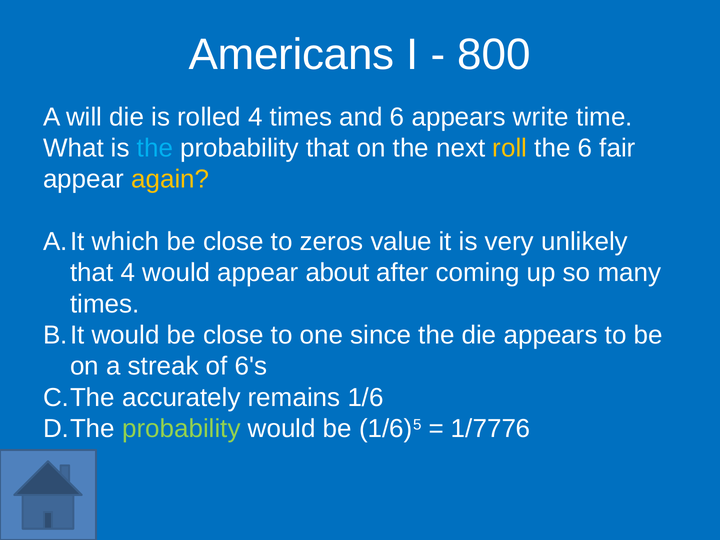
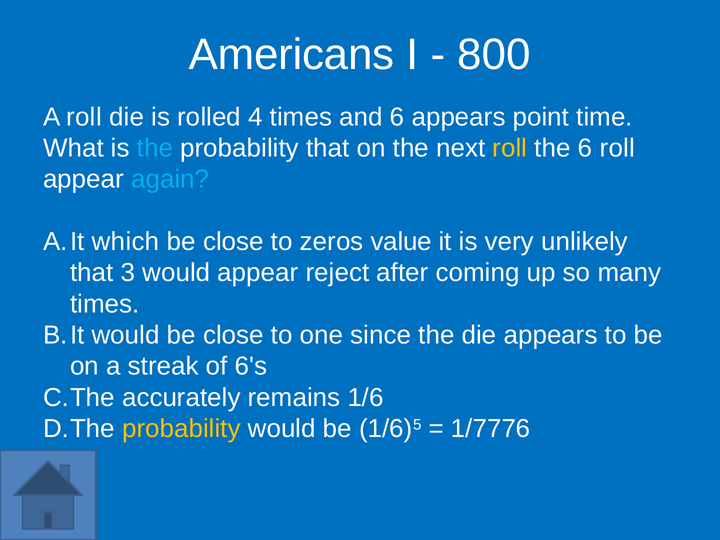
A will: will -> roll
write: write -> point
6 fair: fair -> roll
again colour: yellow -> light blue
that 4: 4 -> 3
about: about -> reject
probability at (181, 429) colour: light green -> yellow
